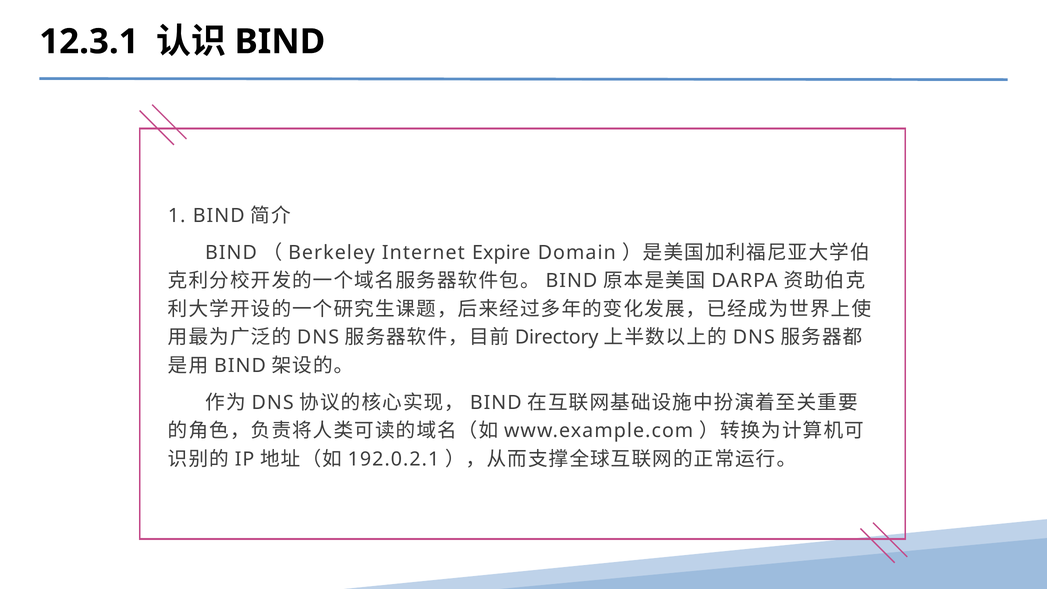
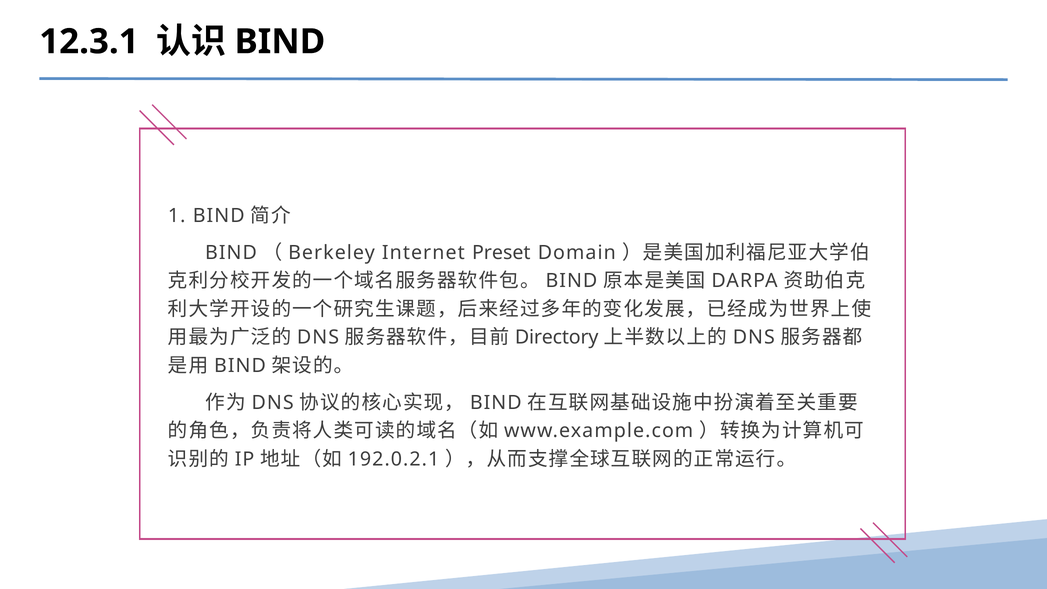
Expire: Expire -> Preset
